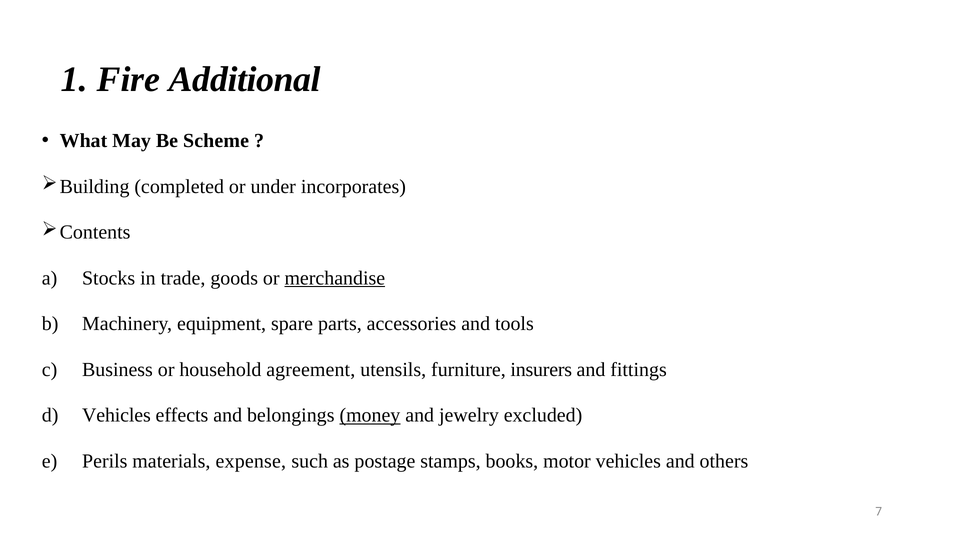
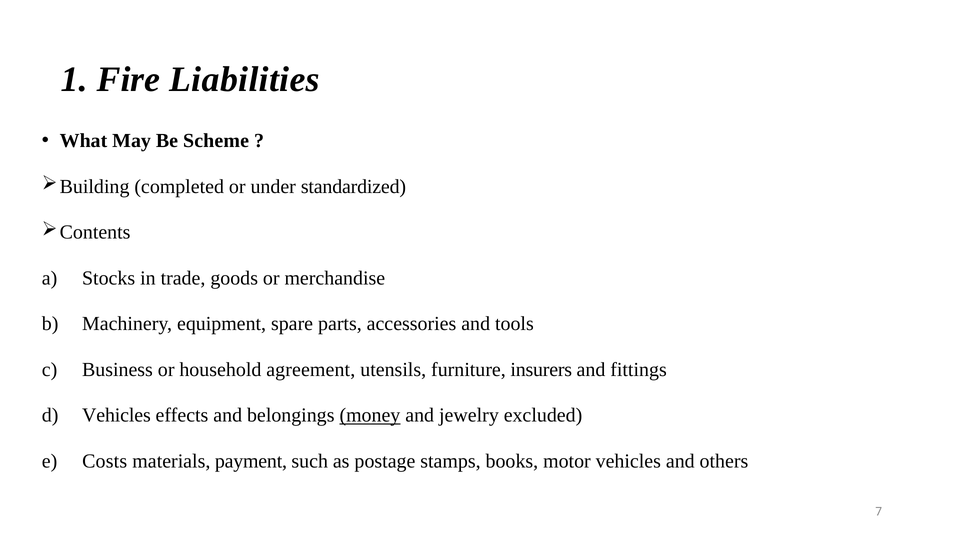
Additional: Additional -> Liabilities
incorporates: incorporates -> standardized
merchandise underline: present -> none
Perils: Perils -> Costs
expense: expense -> payment
